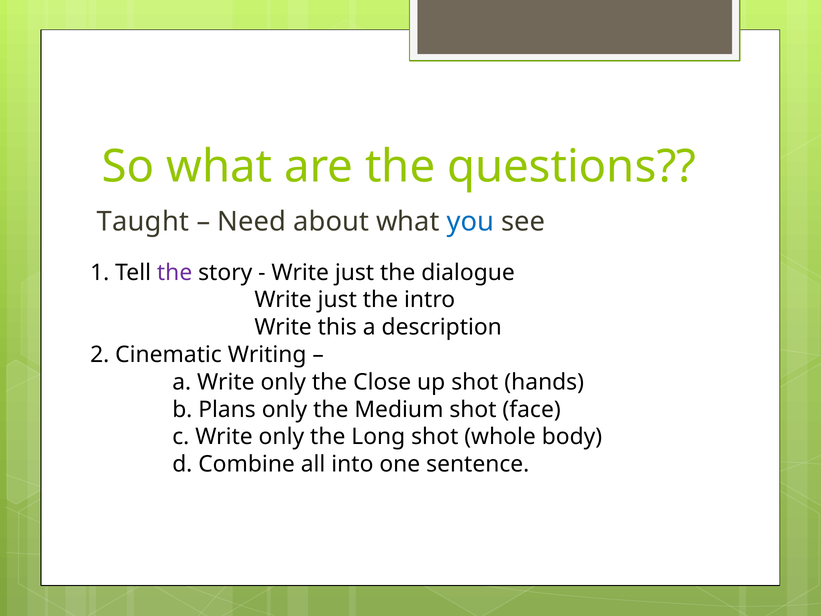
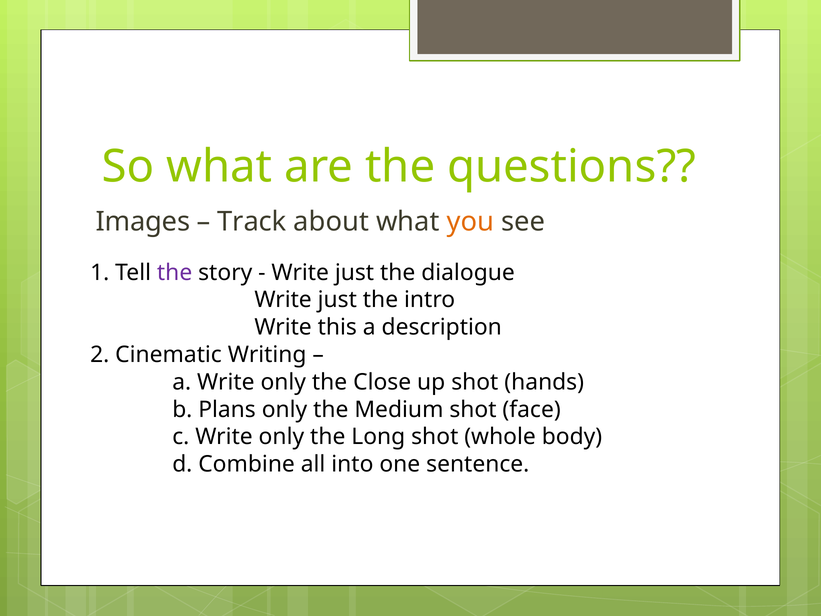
Taught: Taught -> Images
Need: Need -> Track
you colour: blue -> orange
